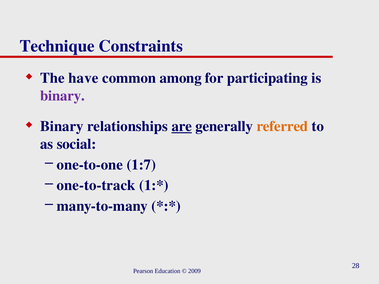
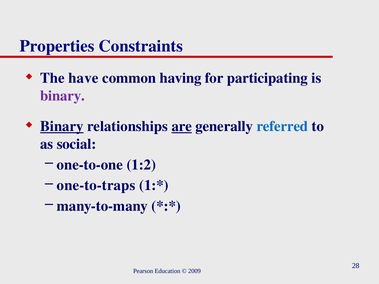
Technique: Technique -> Properties
among: among -> having
Binary at (62, 126) underline: none -> present
referred colour: orange -> blue
1:7: 1:7 -> 1:2
one-to-track: one-to-track -> one-to-traps
